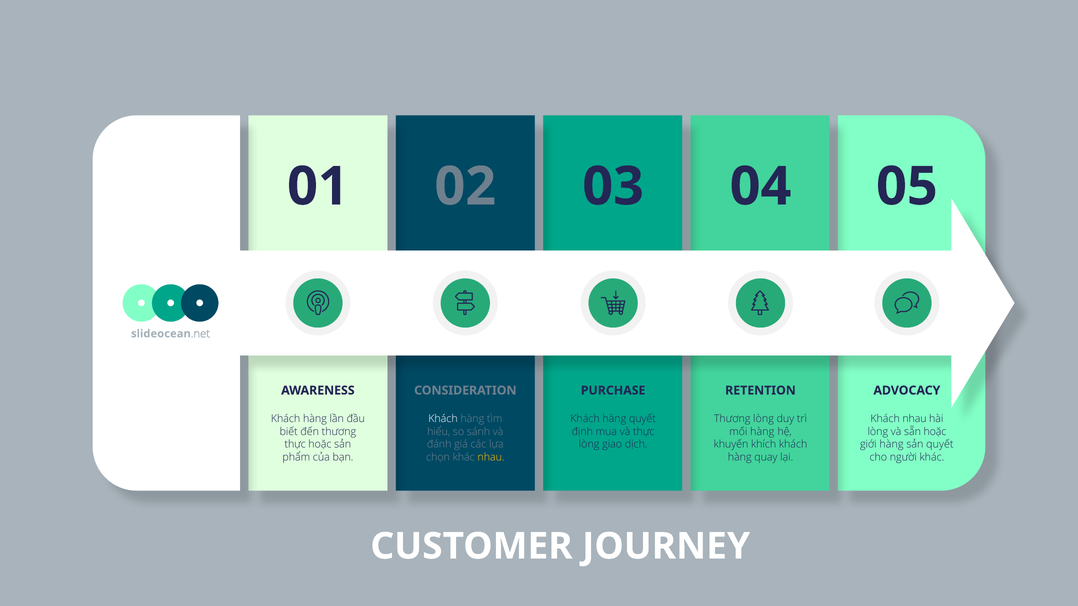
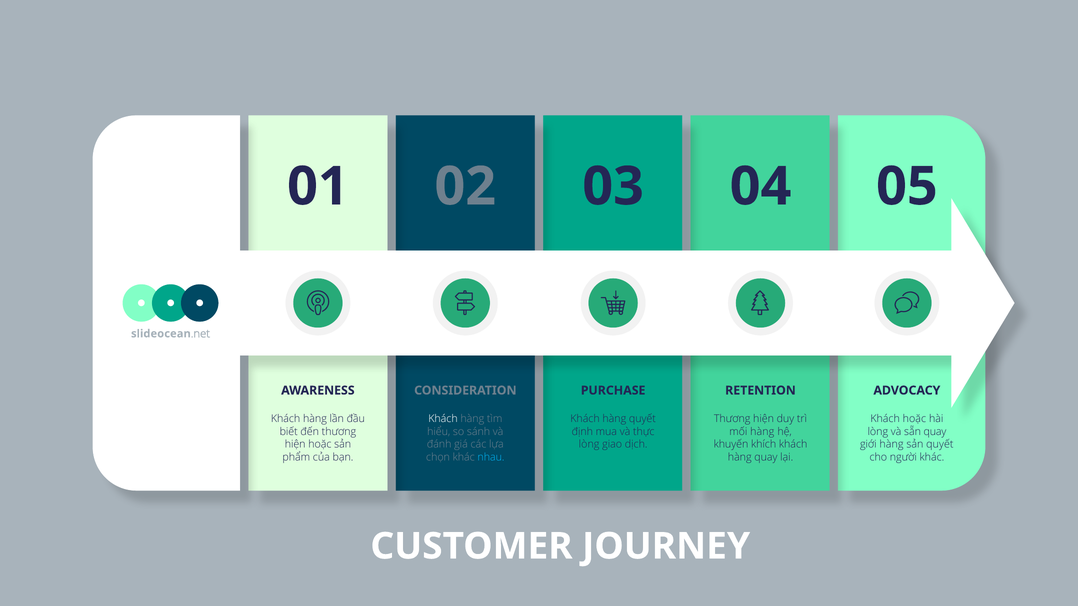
lòng at (763, 419): lòng -> hiện
Khách nhau: nhau -> hoặc
sẵn hoặc: hoặc -> quay
thực at (295, 445): thực -> hiện
nhau at (491, 458) colour: yellow -> light blue
